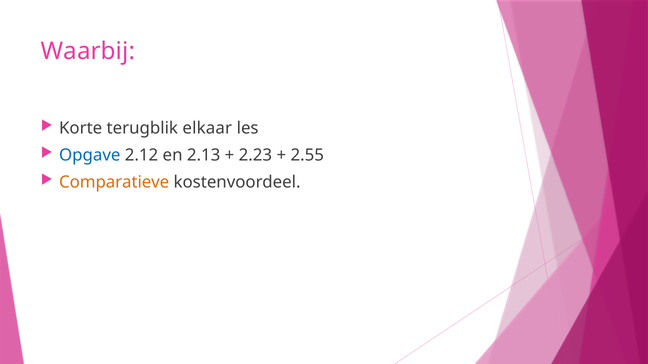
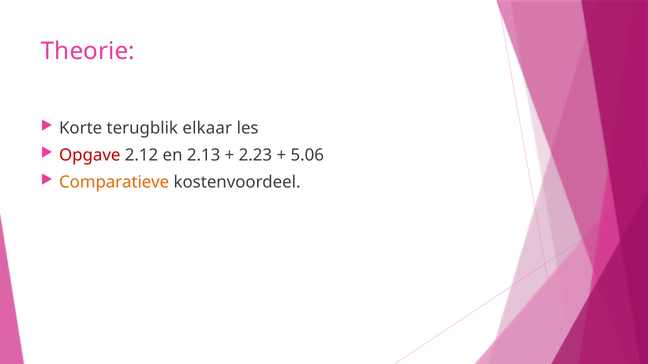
Waarbij: Waarbij -> Theorie
Opgave colour: blue -> red
2.55: 2.55 -> 5.06
